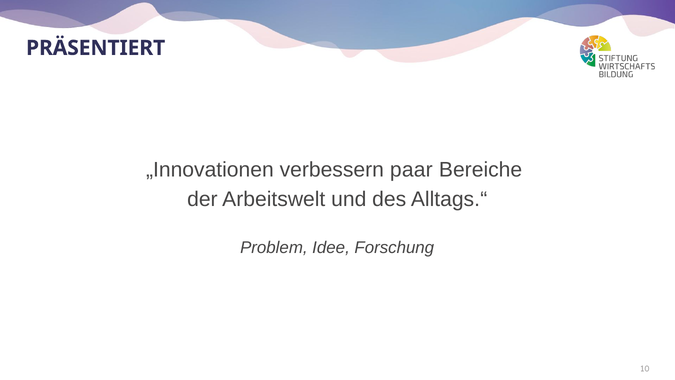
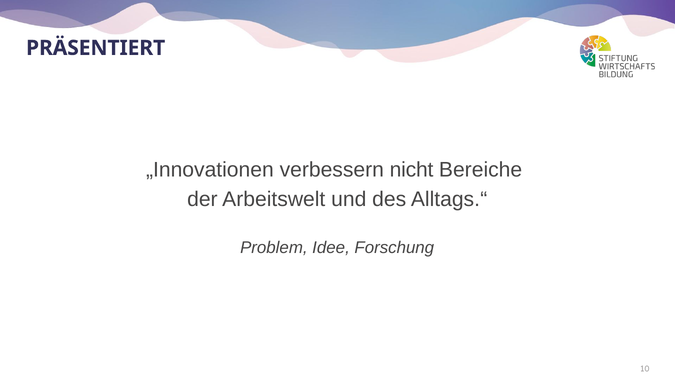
paar: paar -> nicht
